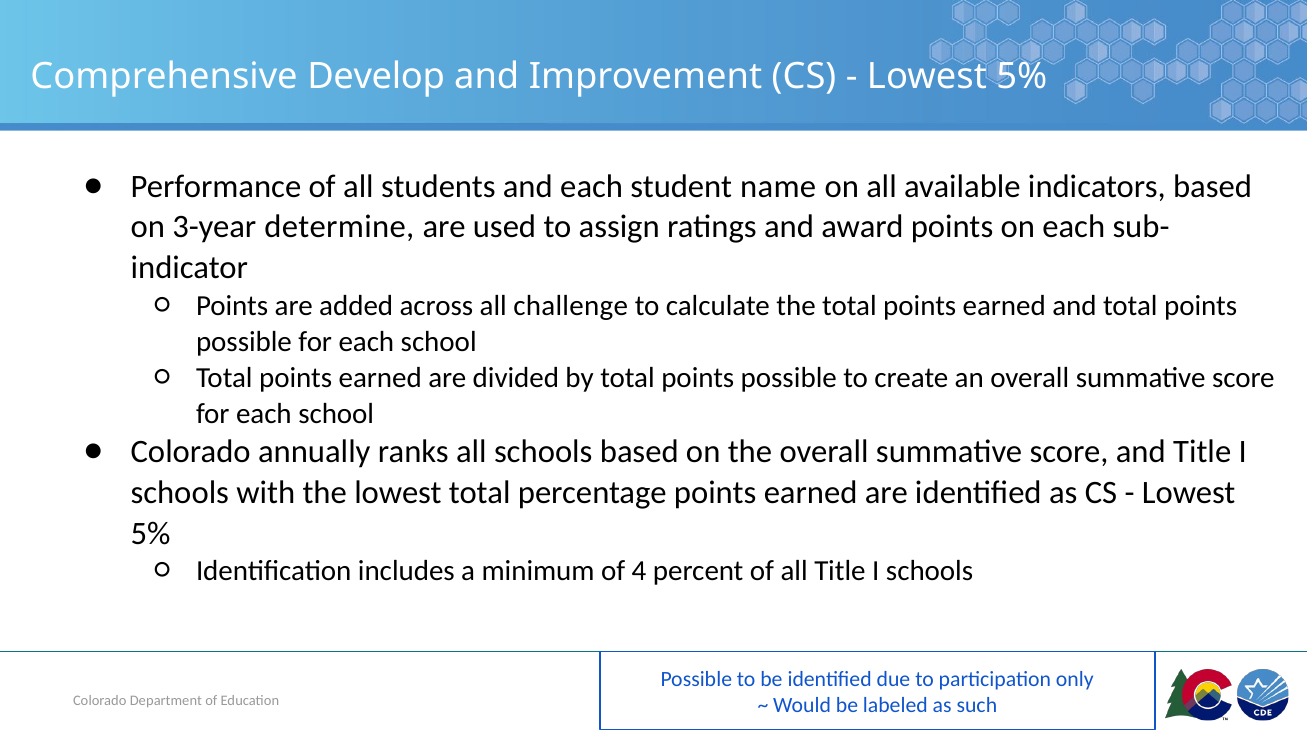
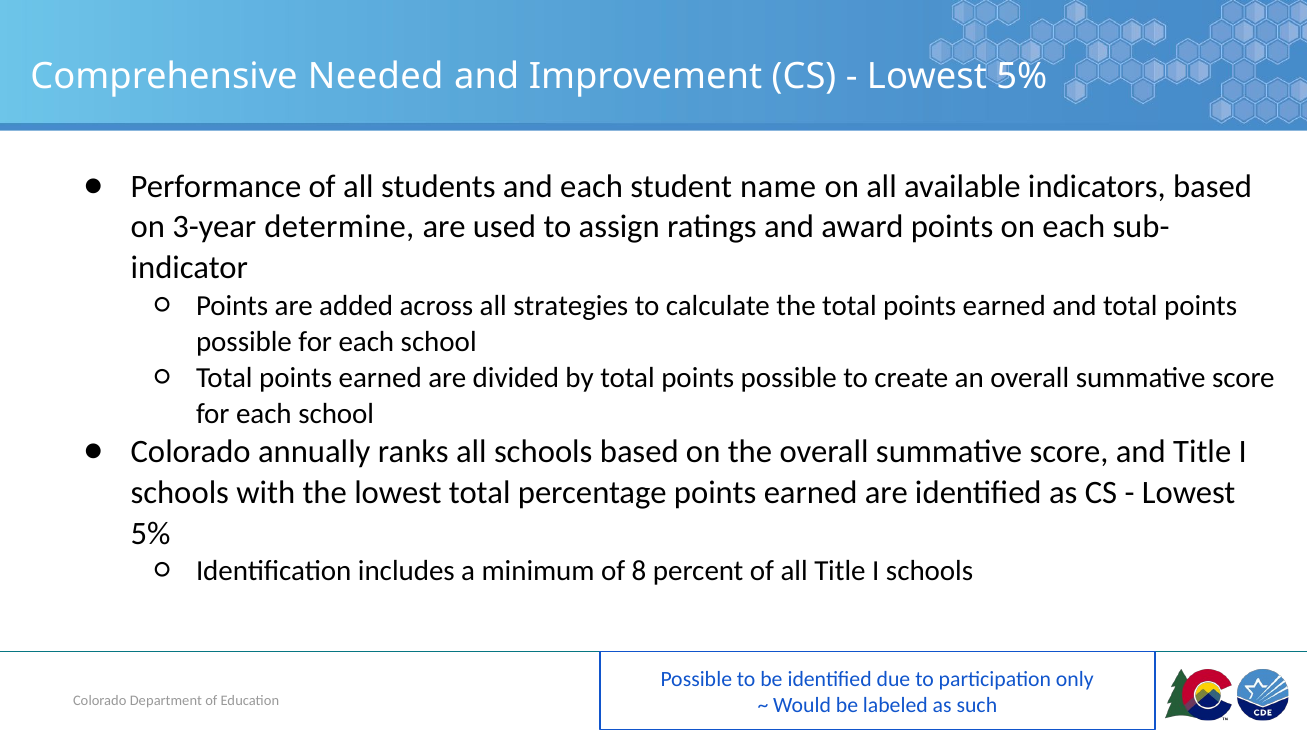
Develop: Develop -> Needed
challenge: challenge -> strategies
4: 4 -> 8
